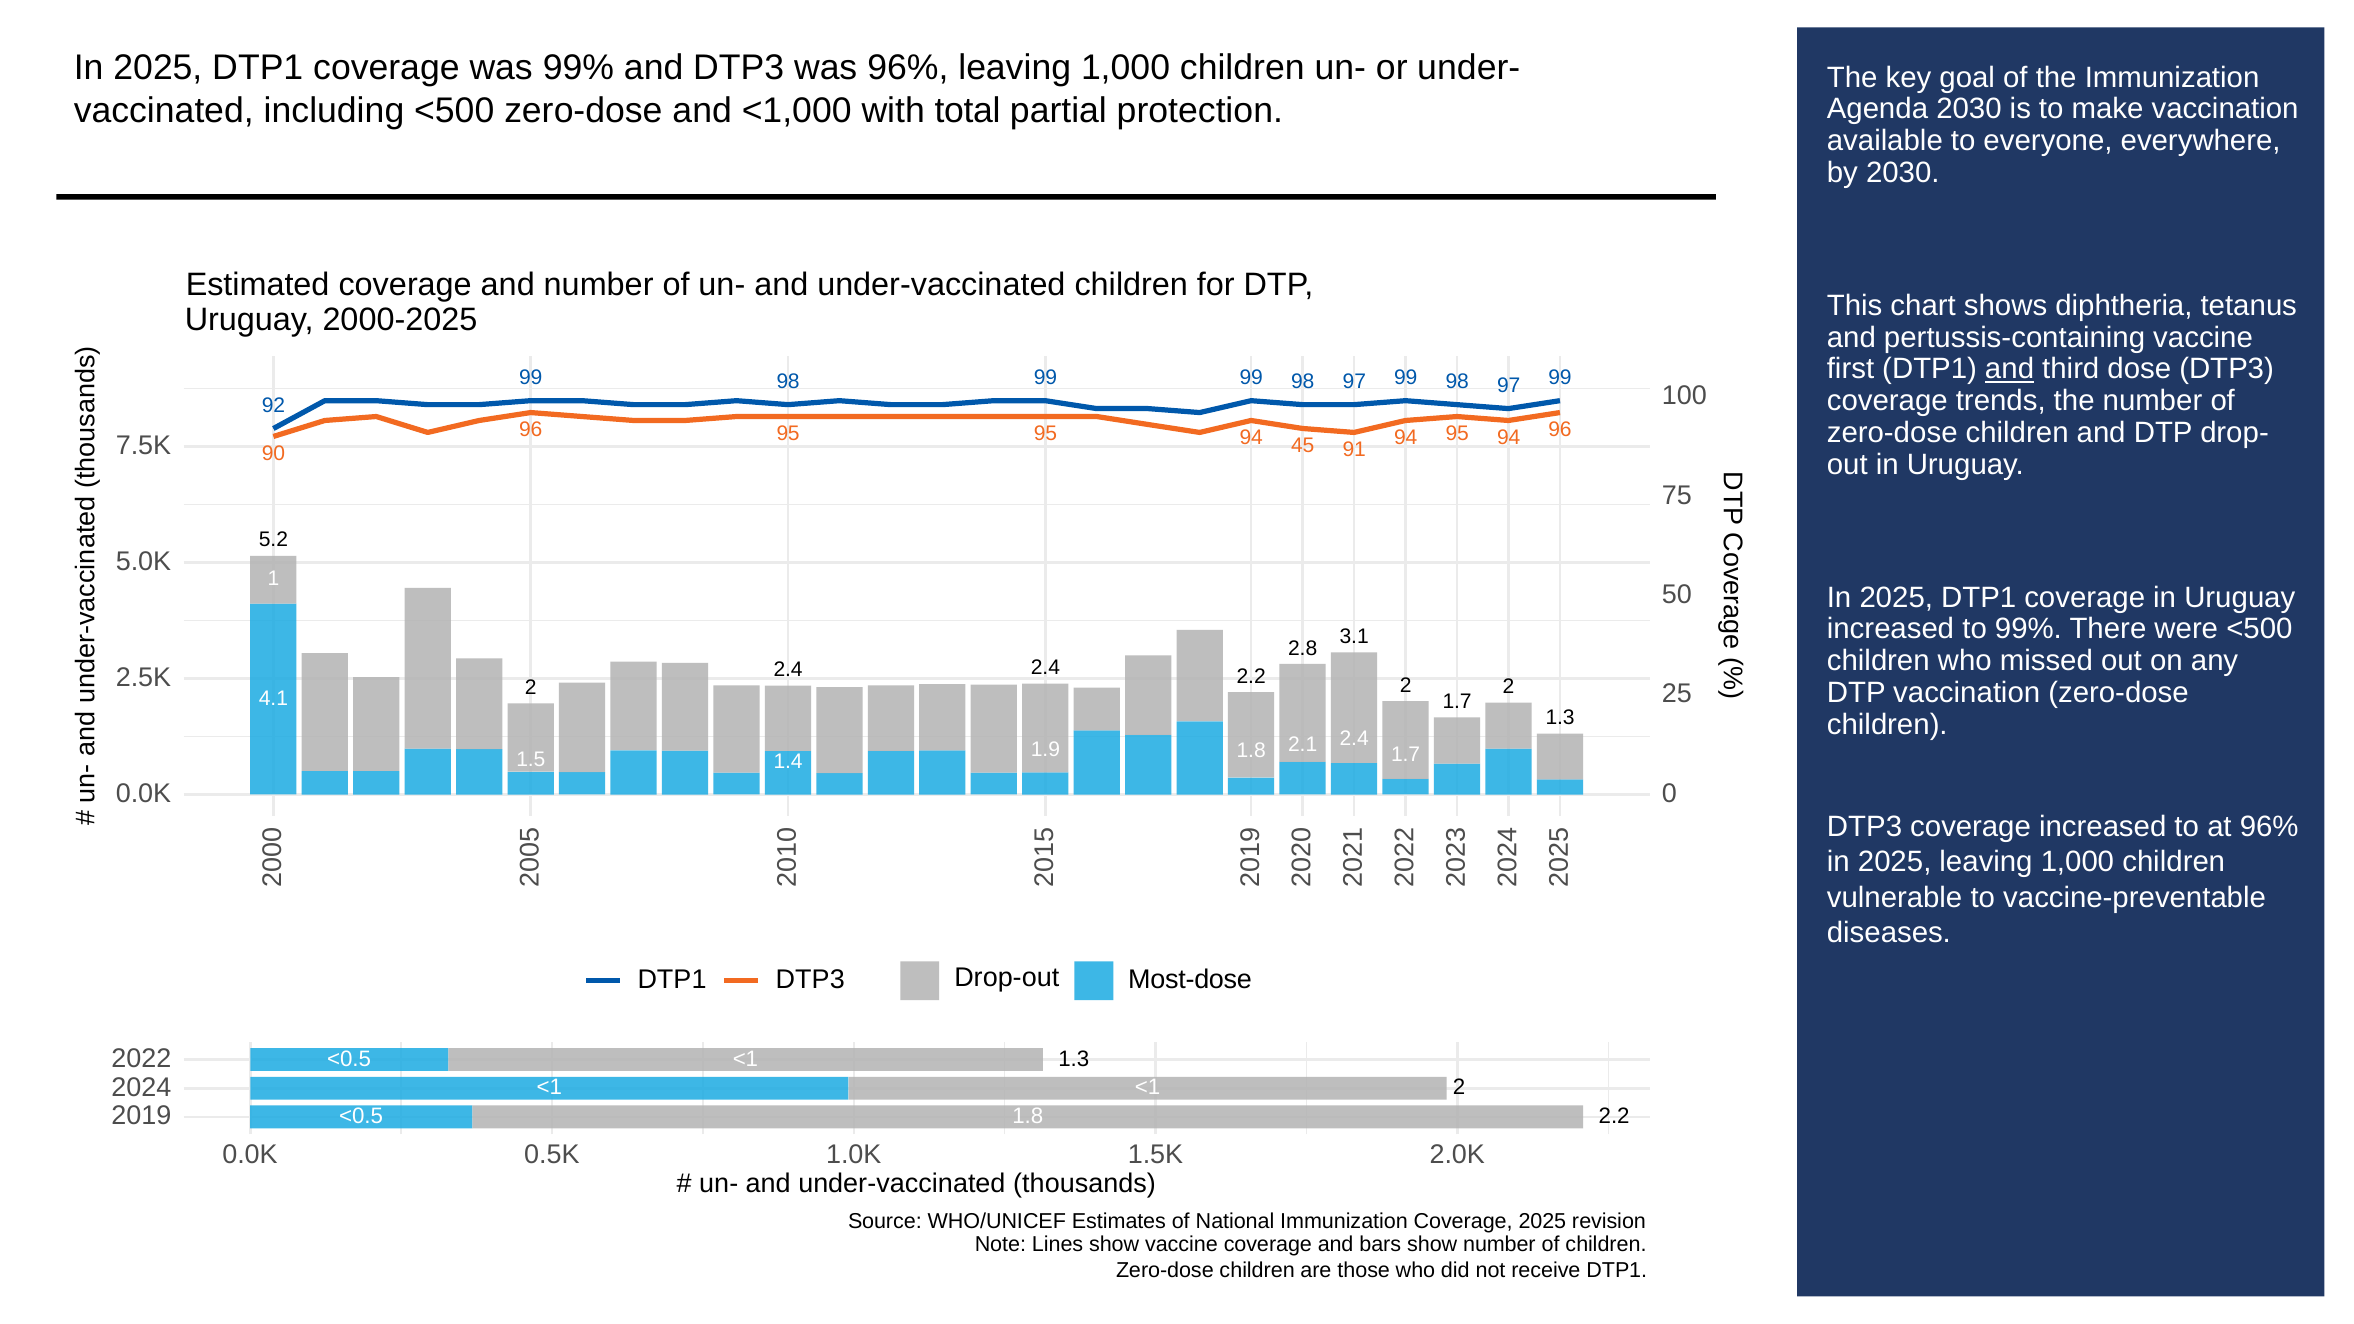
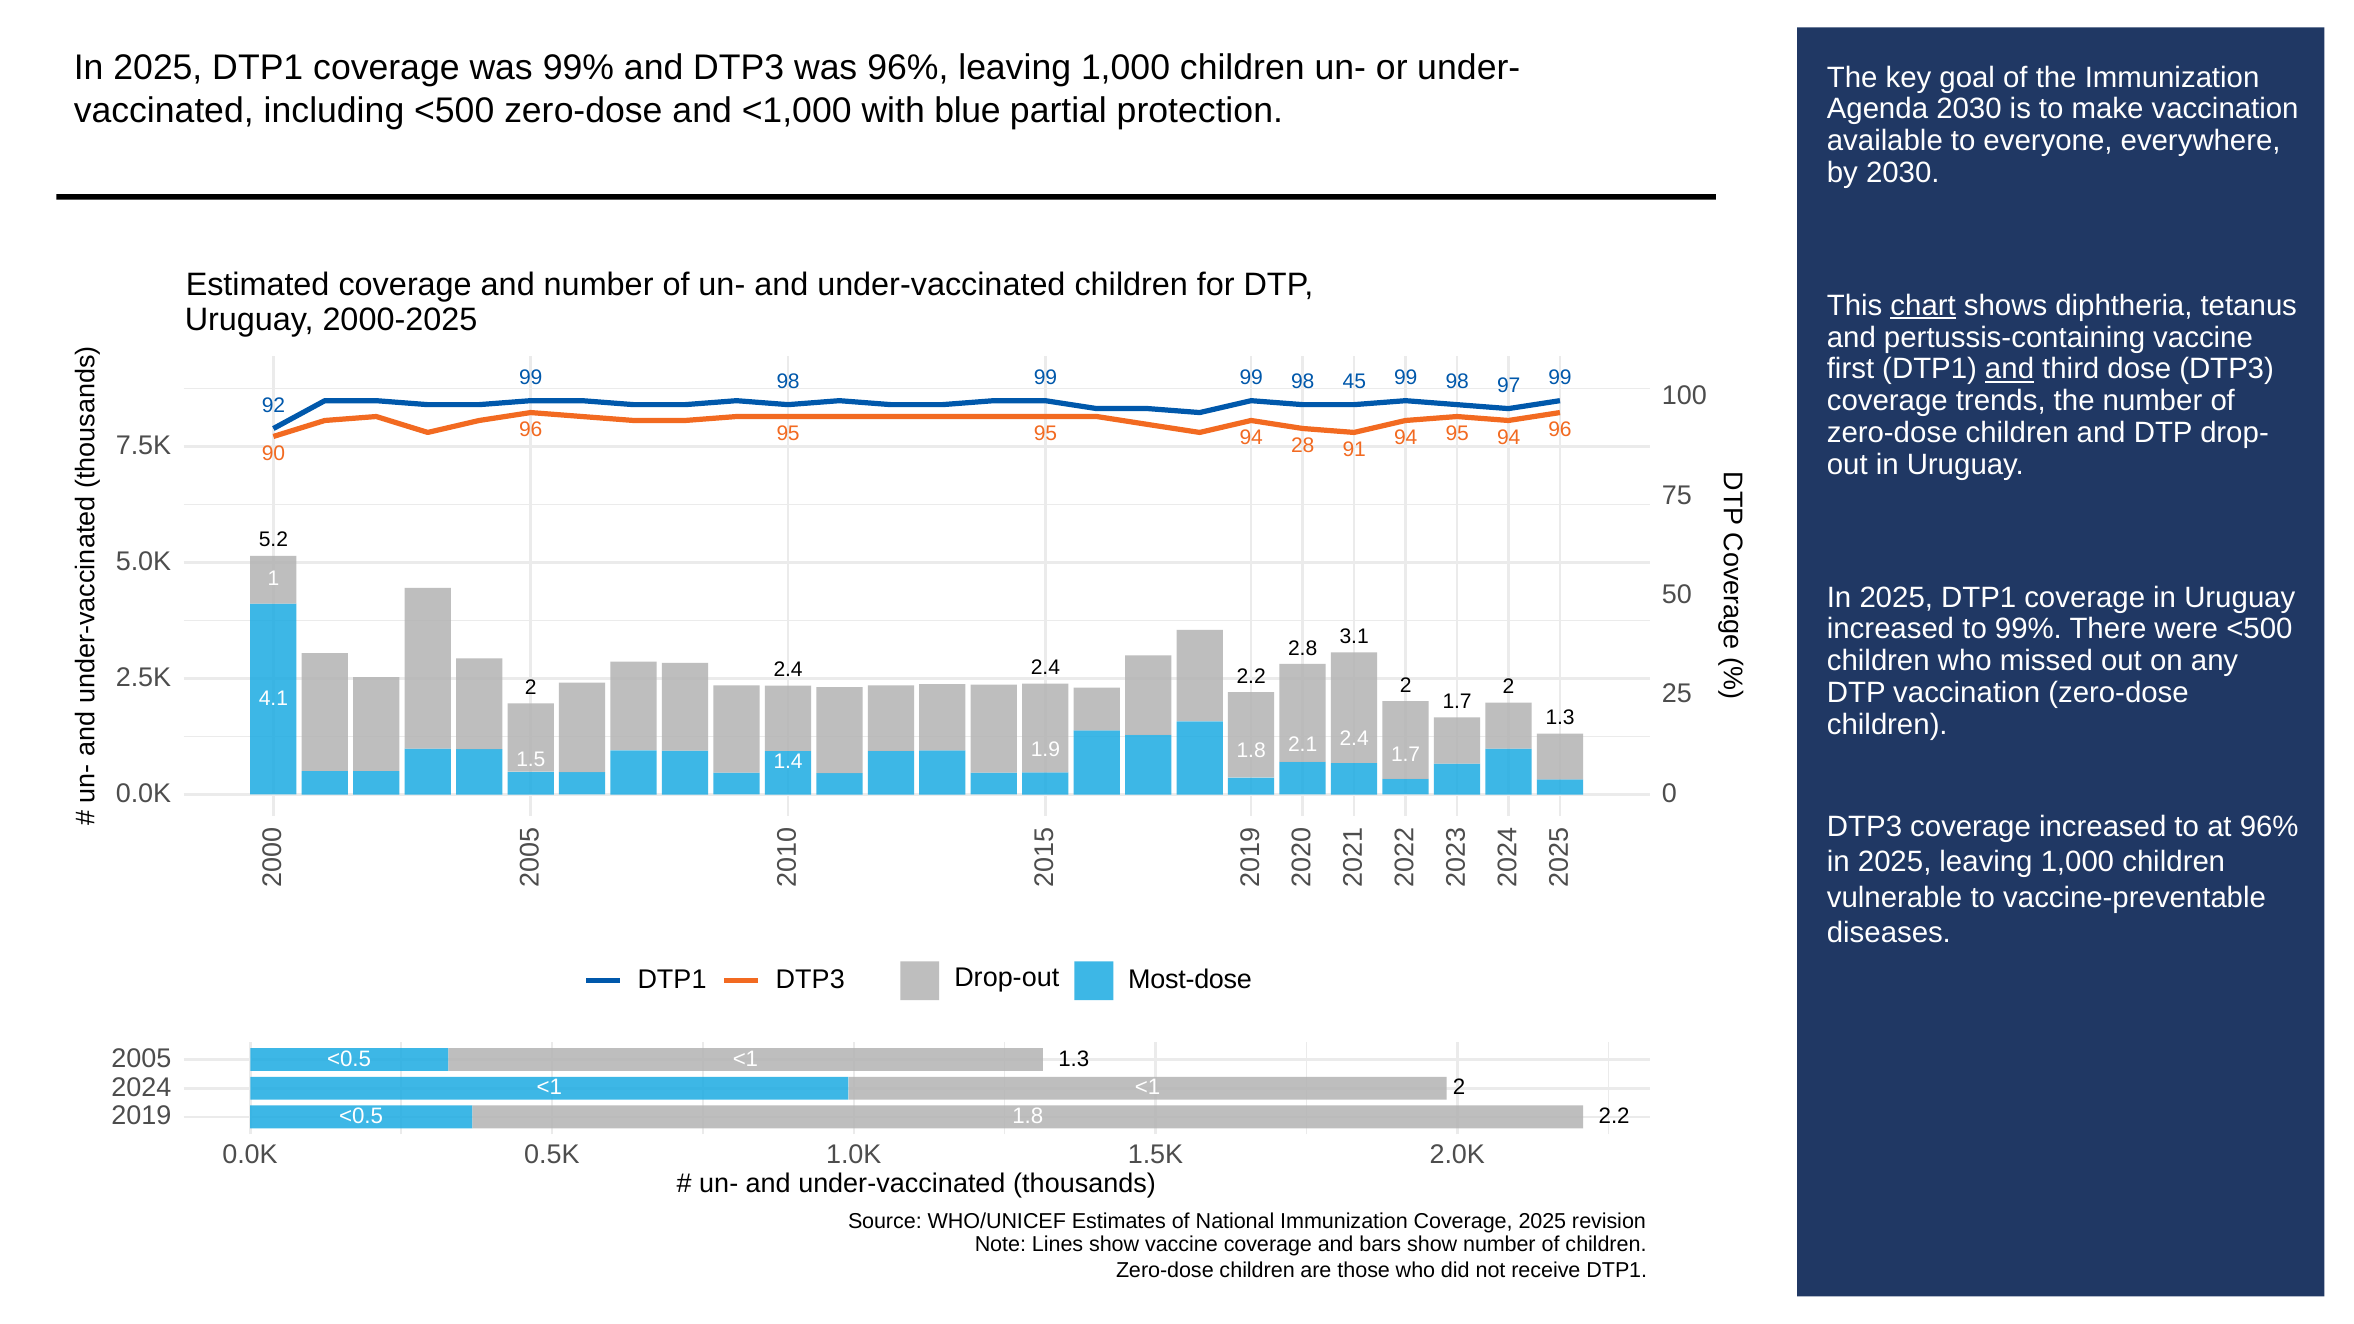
total: total -> blue
chart underline: none -> present
99 99 98 97: 97 -> 45
45: 45 -> 28
2022: 2022 -> 2005
